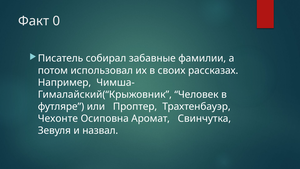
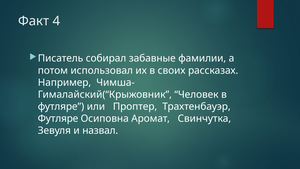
0: 0 -> 4
Чехонте at (58, 118): Чехонте -> Футляре
